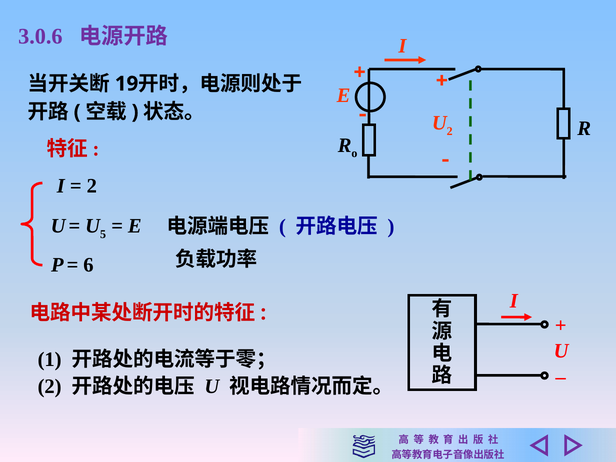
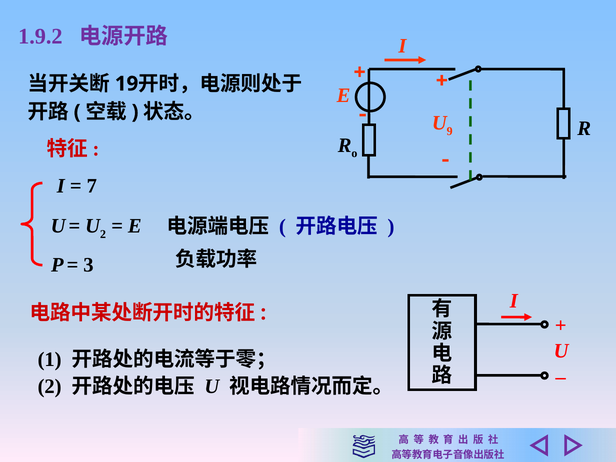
3.0.6: 3.0.6 -> 1.9.2
U 2: 2 -> 9
2 at (92, 186): 2 -> 7
U 5: 5 -> 2
6: 6 -> 3
